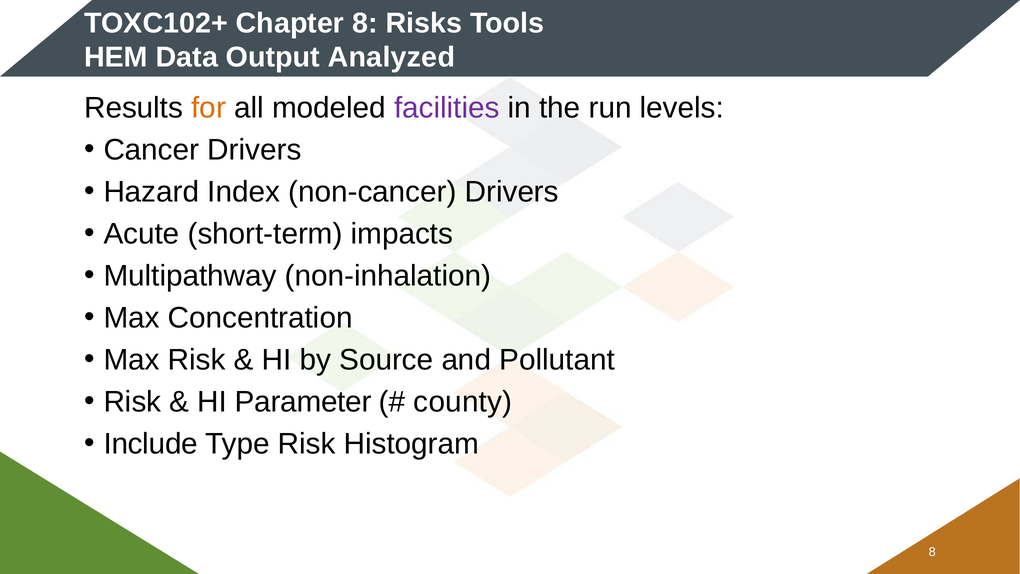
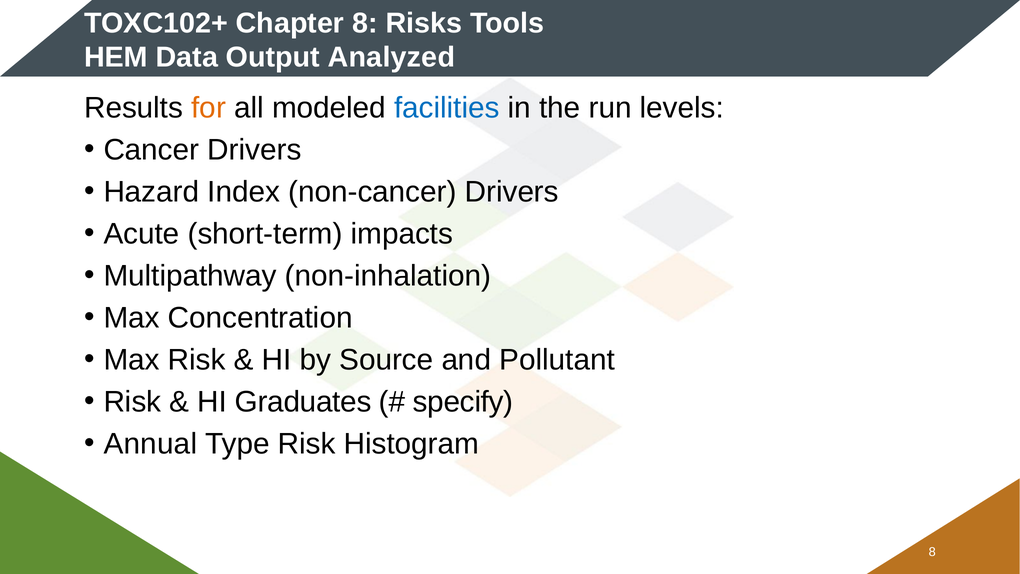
facilities colour: purple -> blue
Parameter: Parameter -> Graduates
county: county -> specify
Include: Include -> Annual
